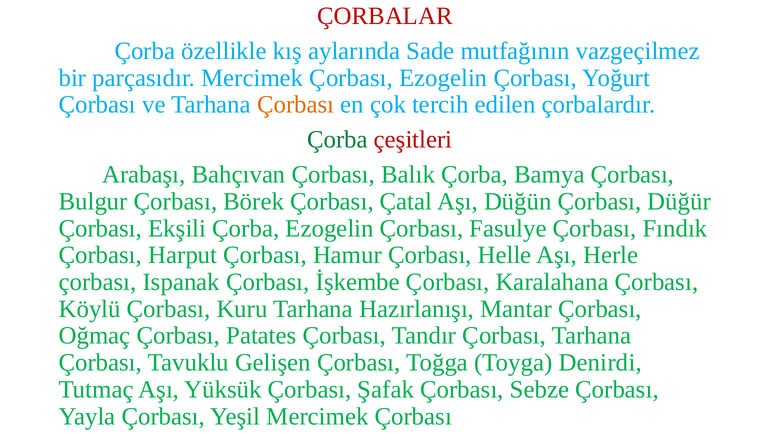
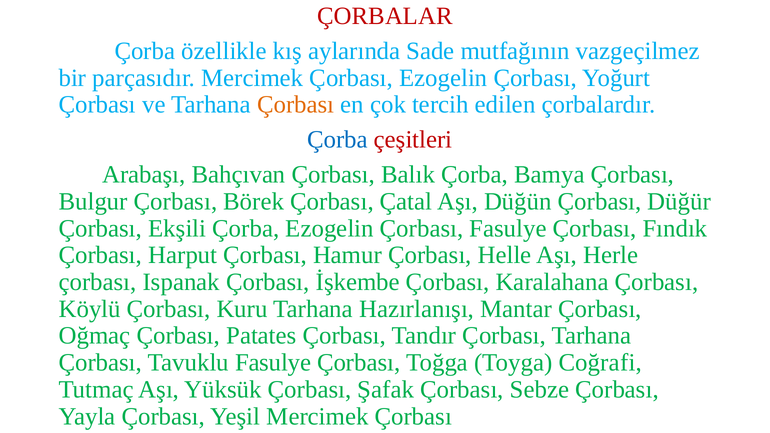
Çorba at (337, 140) colour: green -> blue
Tavuklu Gelişen: Gelişen -> Fasulye
Denirdi: Denirdi -> Coğrafi
